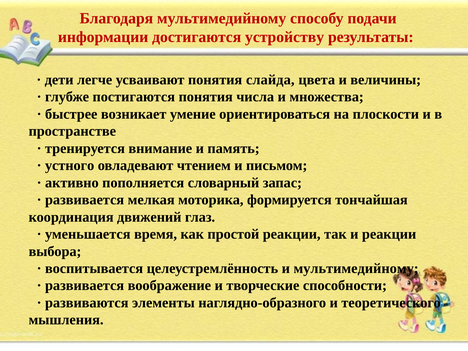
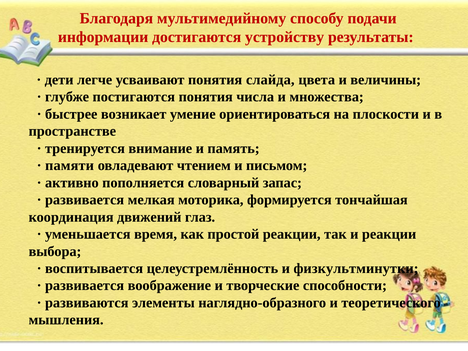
устного: устного -> памяти
и мультимедийному: мультимедийному -> физкультминутки
